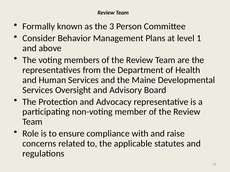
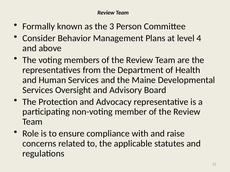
1: 1 -> 4
